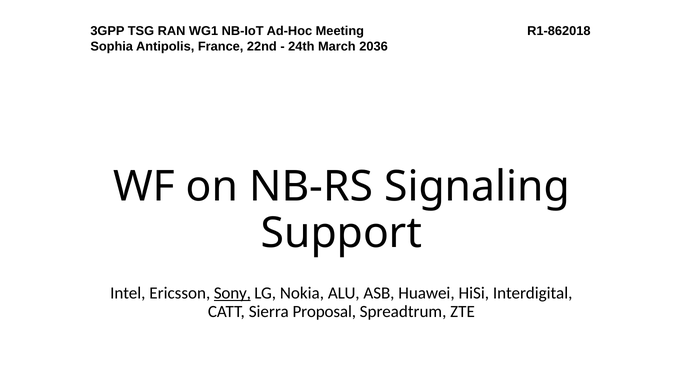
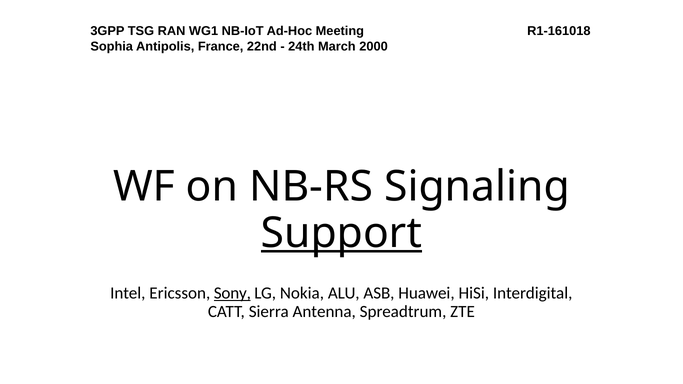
R1-862018: R1-862018 -> R1-161018
2036: 2036 -> 2000
Support underline: none -> present
Proposal: Proposal -> Antenna
